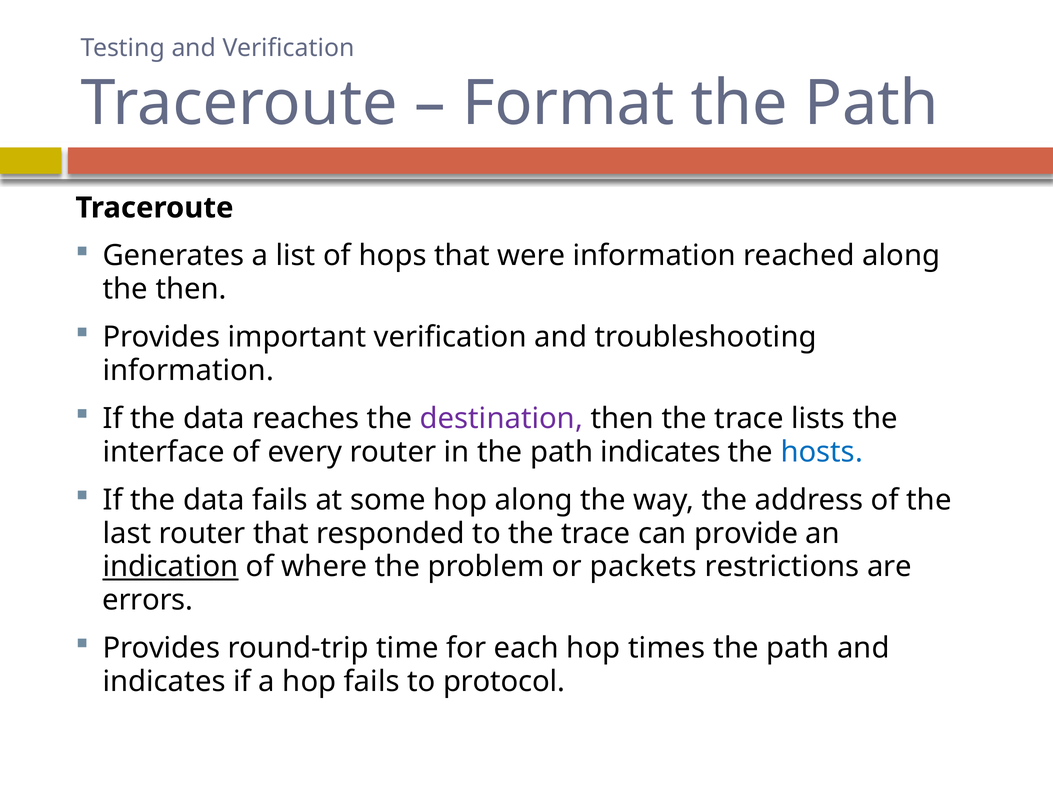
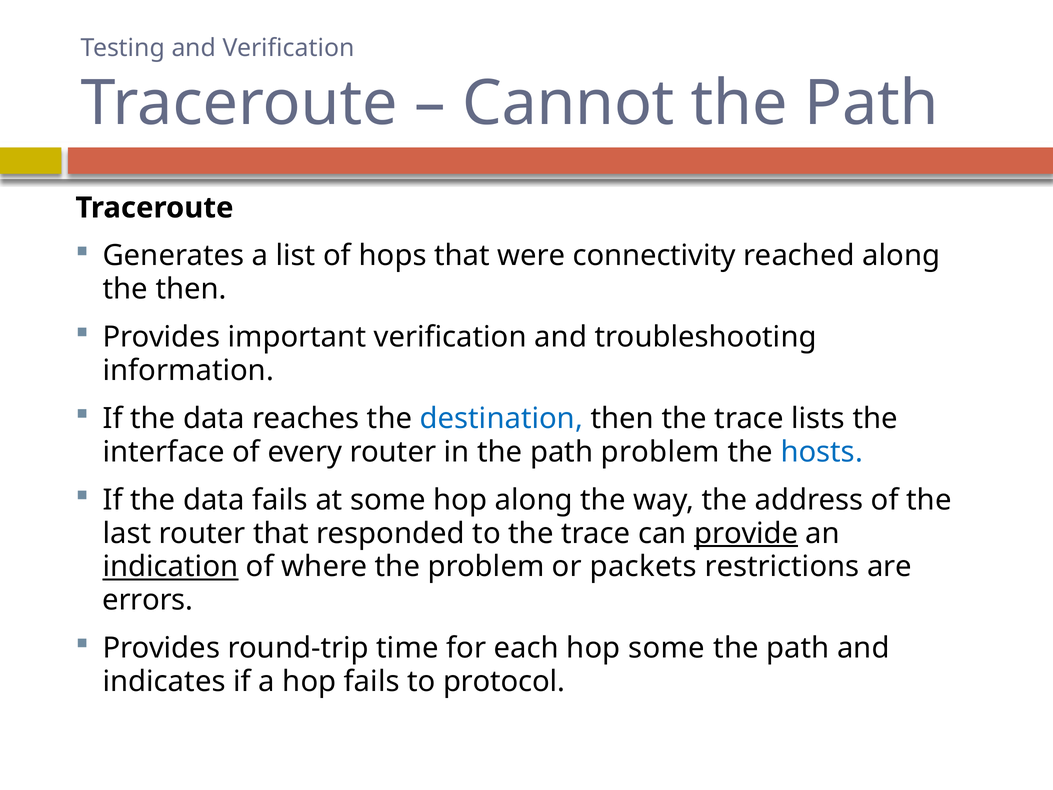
Format: Format -> Cannot
were information: information -> connectivity
destination colour: purple -> blue
path indicates: indicates -> problem
provide underline: none -> present
hop times: times -> some
